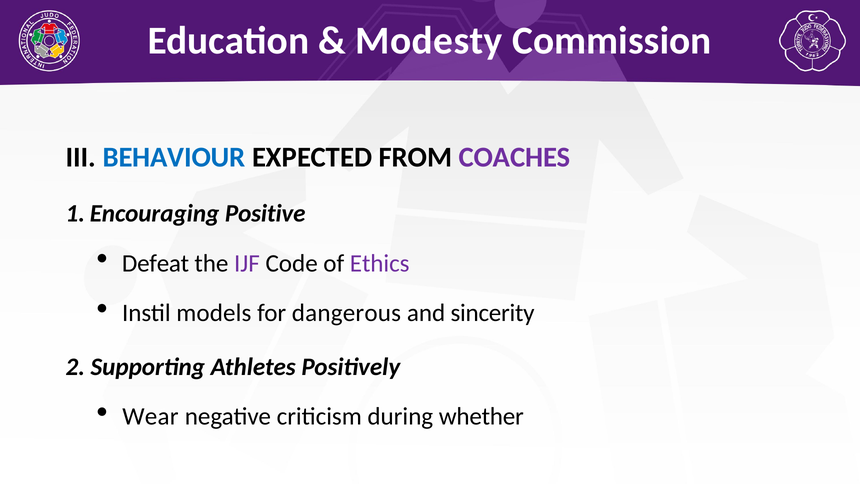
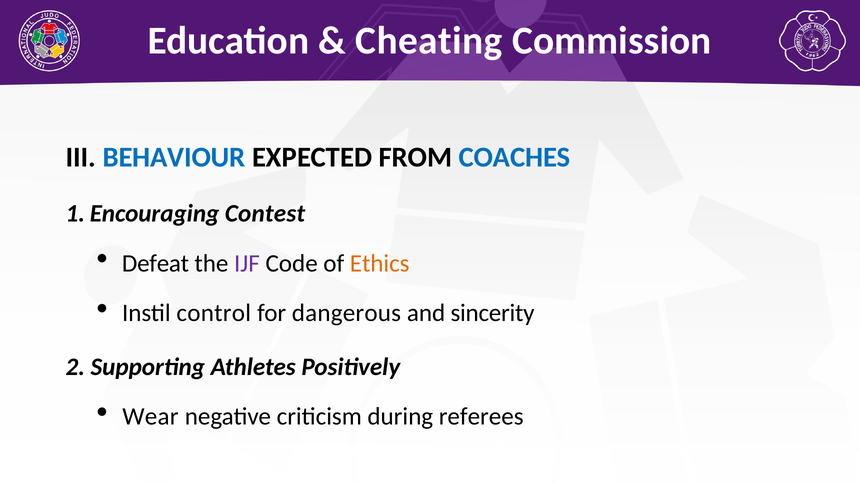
Modesty: Modesty -> Cheating
COACHES colour: purple -> blue
Positive: Positive -> Contest
Ethics colour: purple -> orange
models: models -> control
whether: whether -> referees
